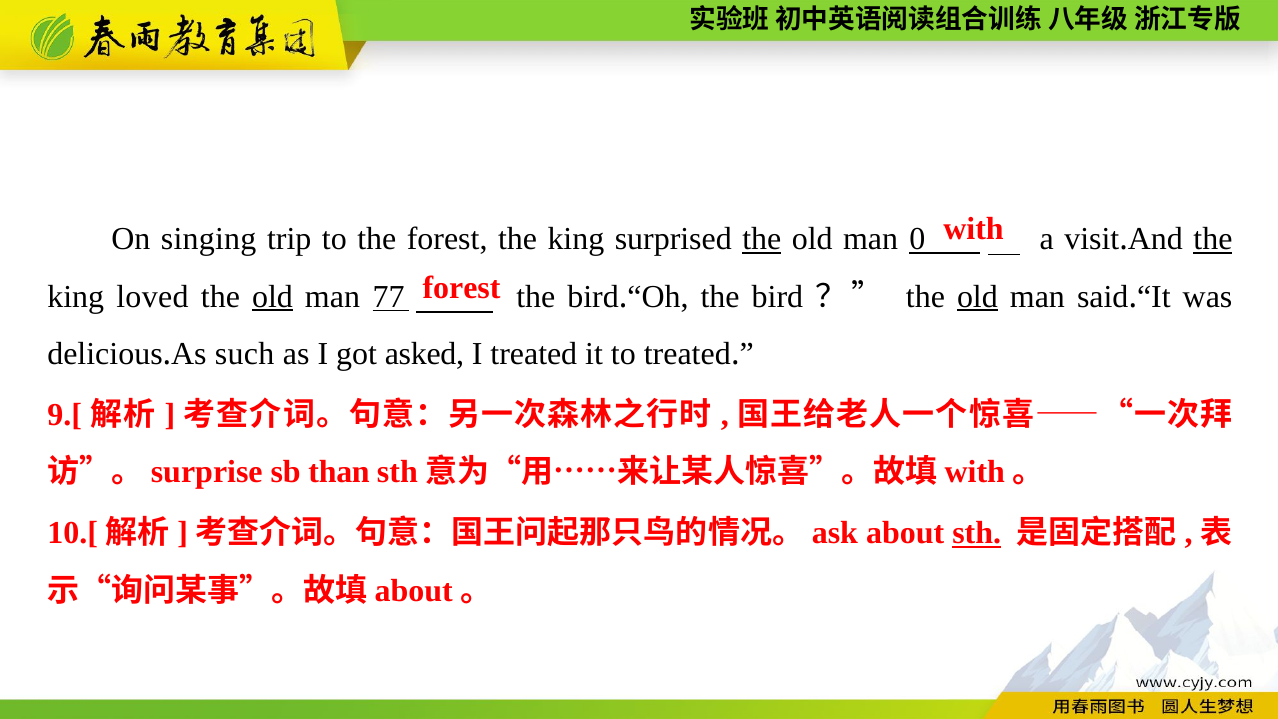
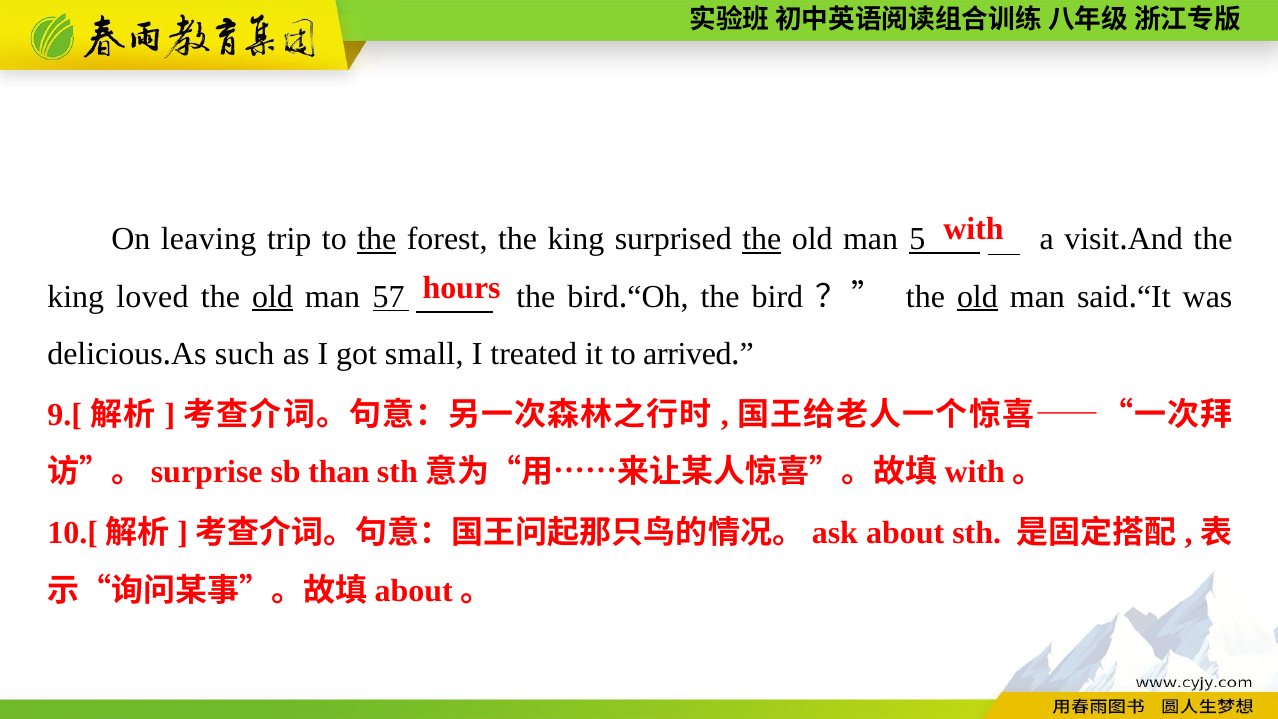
singing: singing -> leaving
the at (377, 239) underline: none -> present
0: 0 -> 5
the at (1213, 239) underline: present -> none
forest at (462, 288): forest -> hours
77: 77 -> 57
asked: asked -> small
to treated: treated -> arrived
sth underline: present -> none
